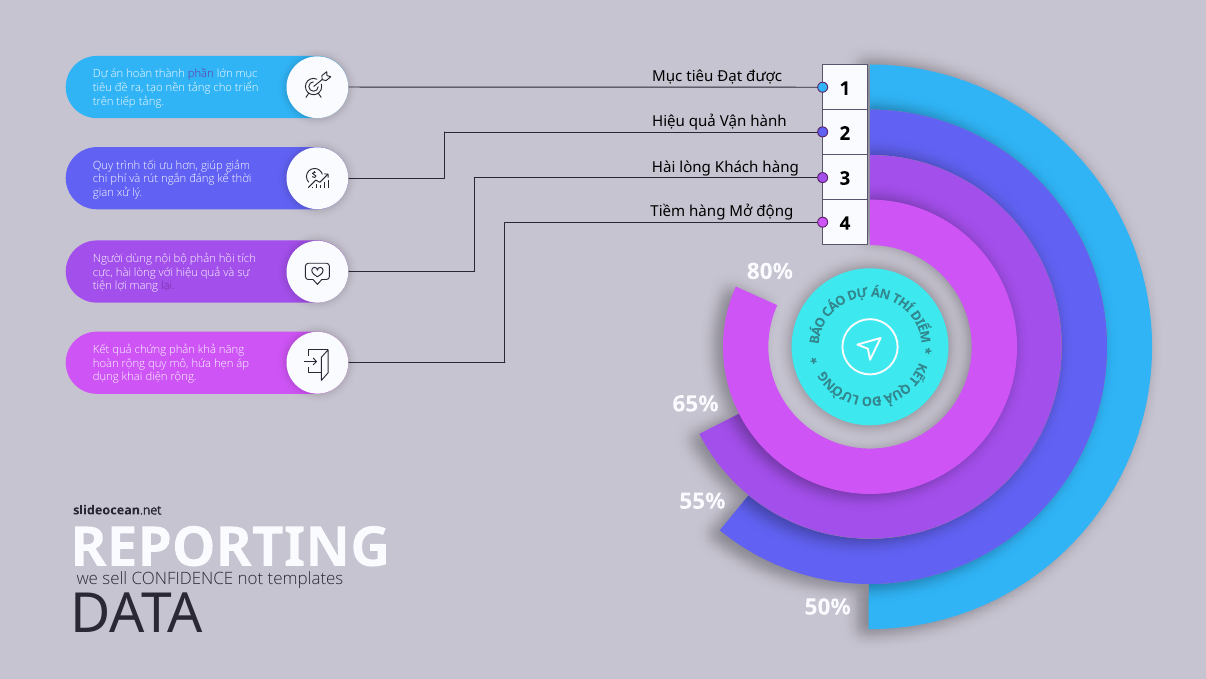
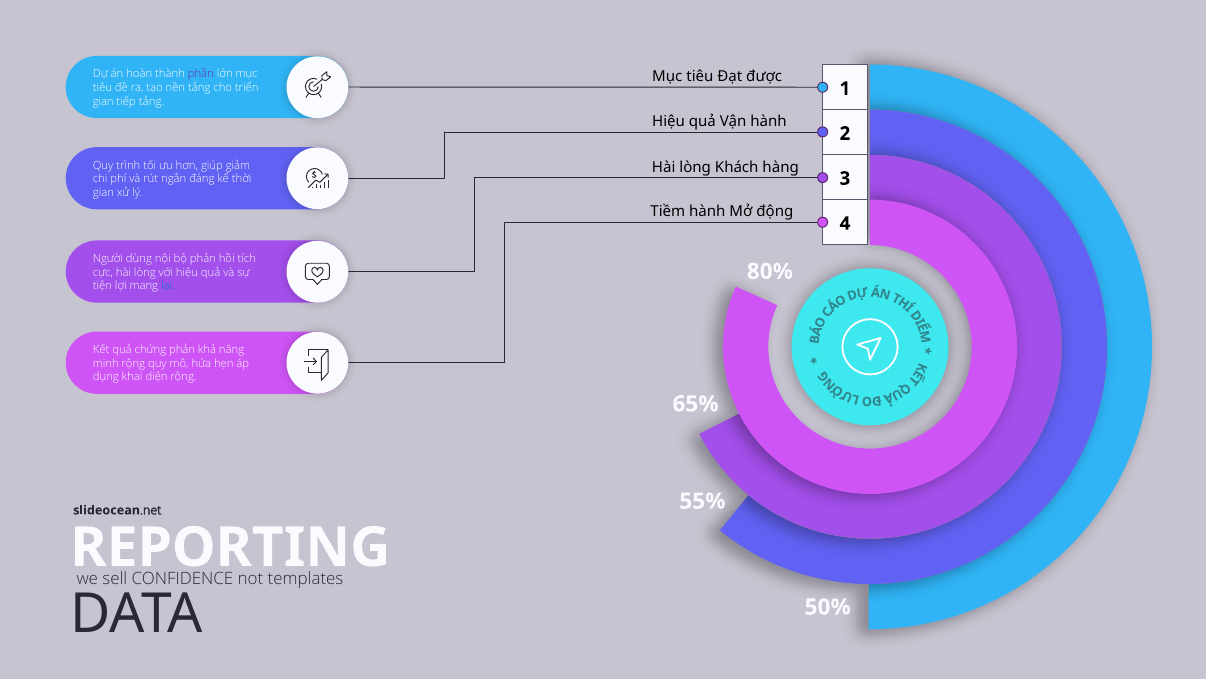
trên at (103, 101): trên -> gian
Tiềm hàng: hàng -> hành
lại colour: purple -> blue
hoàn at (106, 363): hoàn -> minh
